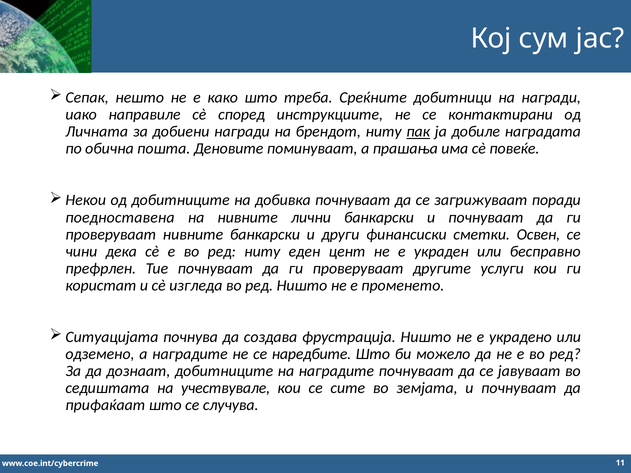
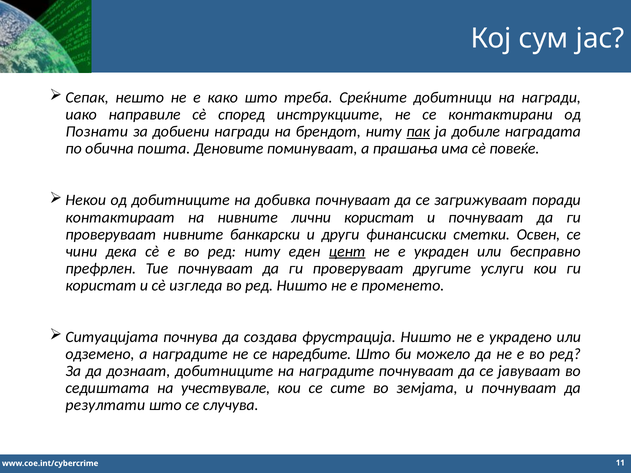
Личната: Личната -> Познати
поедноставена: поедноставена -> контактираат
лични банкарски: банкарски -> користат
цент underline: none -> present
прифаќаат: прифаќаат -> резултати
